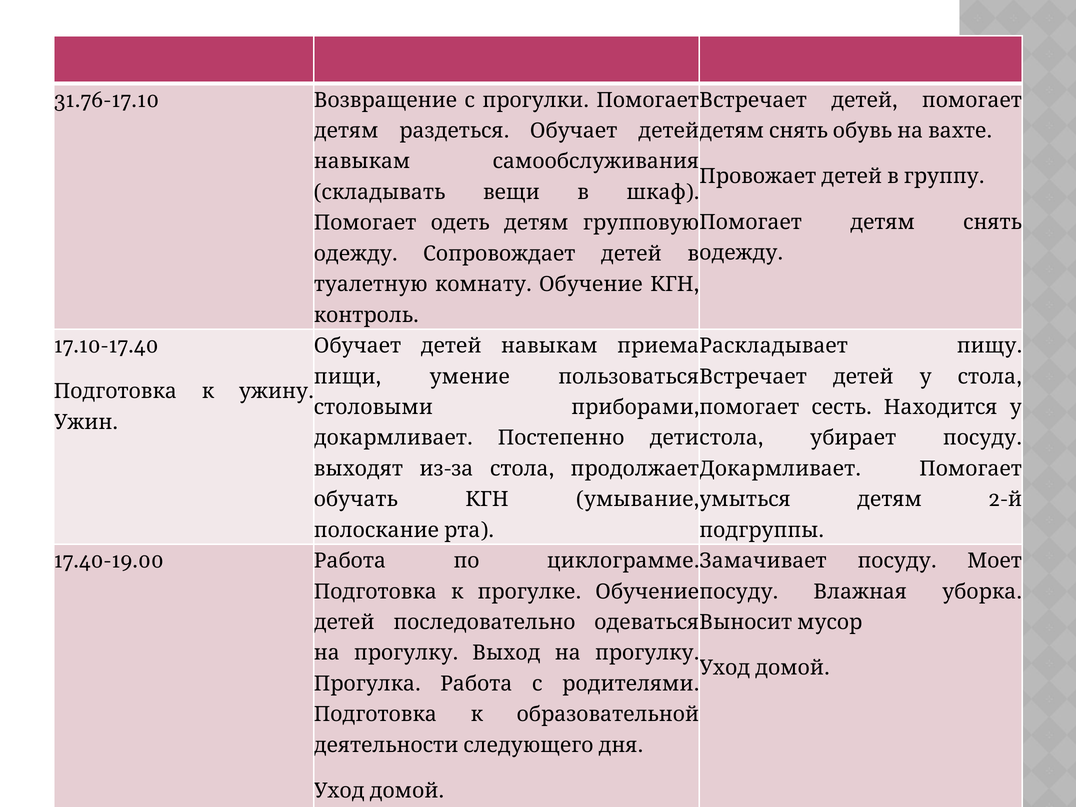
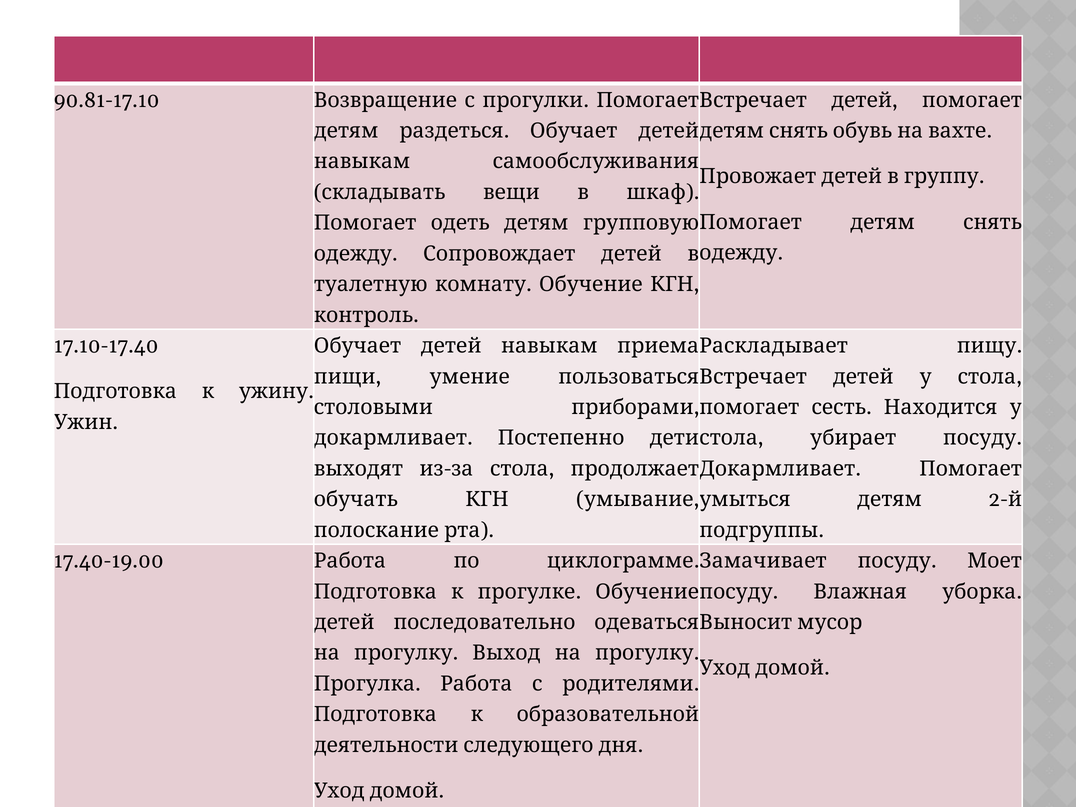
31.76-17.10: 31.76-17.10 -> 90.81-17.10
